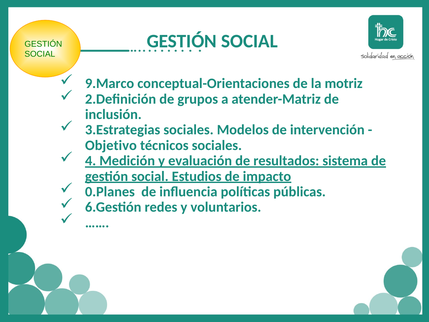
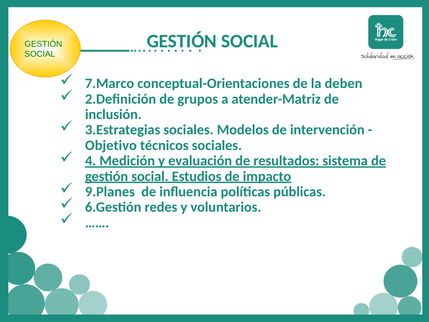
9.Marco: 9.Marco -> 7.Marco
motriz: motriz -> deben
0.Planes: 0.Planes -> 9.Planes
